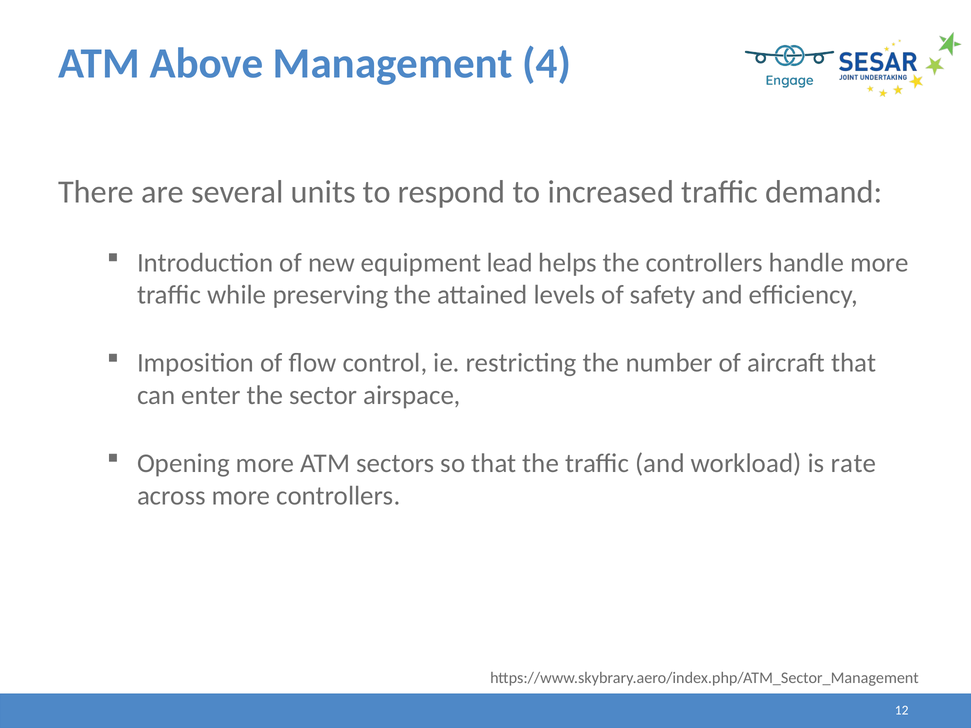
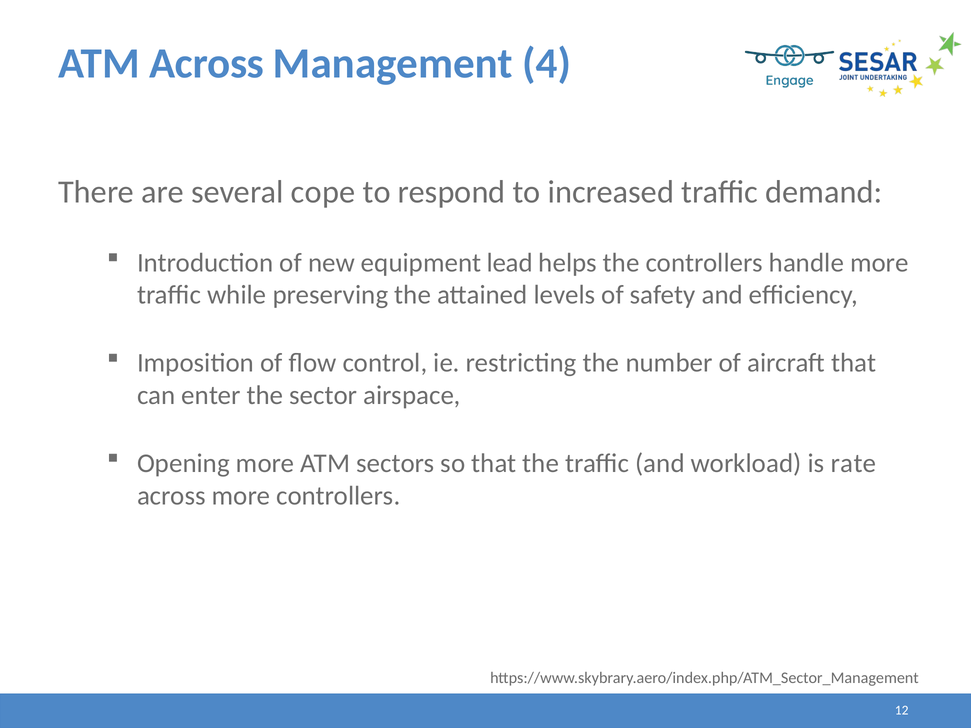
ATM Above: Above -> Across
units: units -> cope
